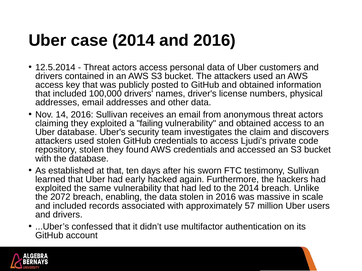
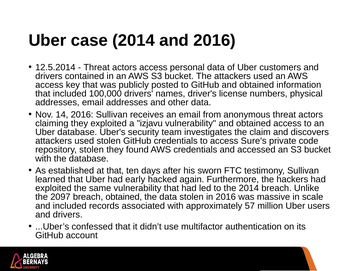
failing: failing -> izjavu
Ljudi's: Ljudi's -> Sure's
2072: 2072 -> 2097
breach enabling: enabling -> obtained
